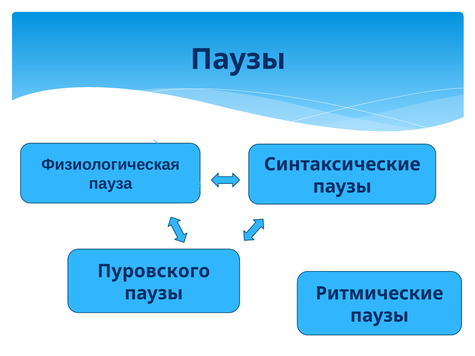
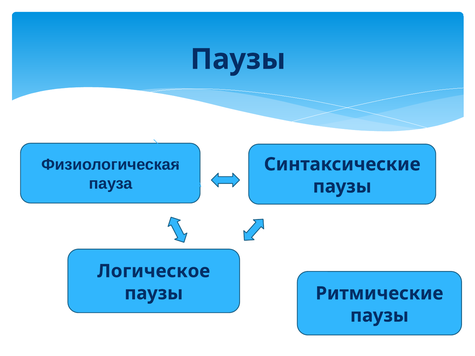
Пуровского: Пуровского -> Логическое
